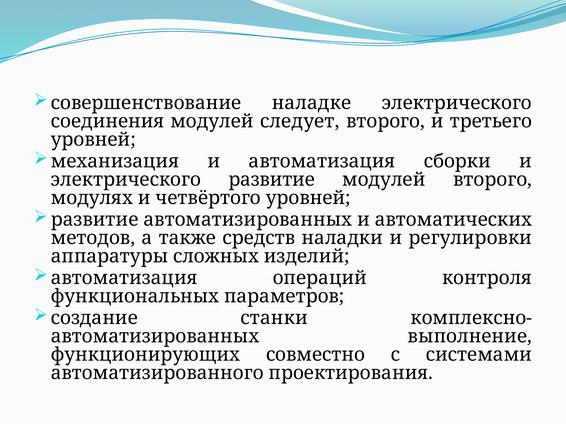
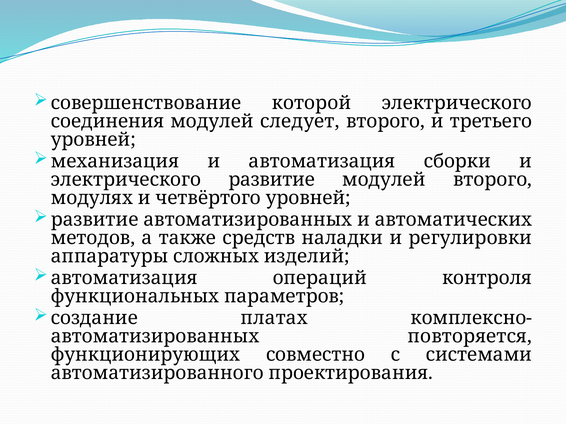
наладке: наладке -> которой
станки: станки -> платах
выполнение: выполнение -> повторяется
